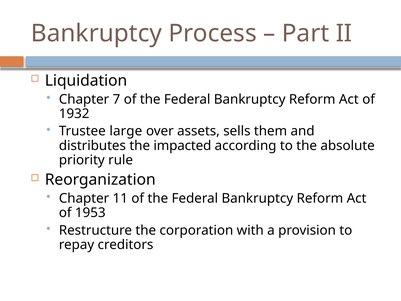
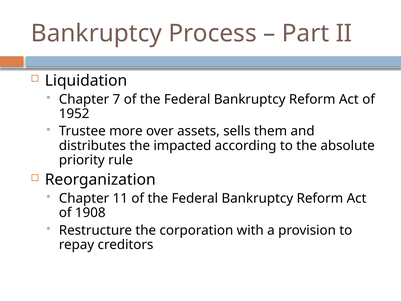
1932: 1932 -> 1952
large: large -> more
1953: 1953 -> 1908
